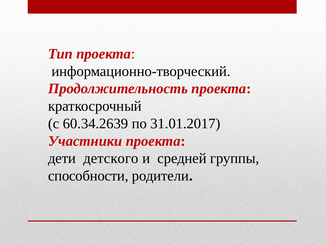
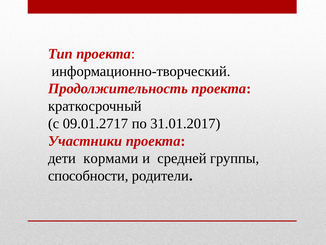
60.34.2639: 60.34.2639 -> 09.01.2717
детского: детского -> кормами
